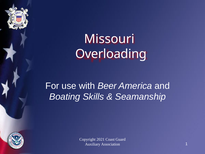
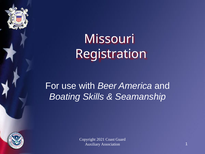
Overloading: Overloading -> Registration
